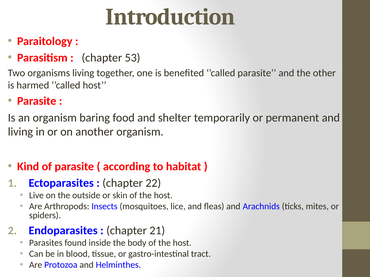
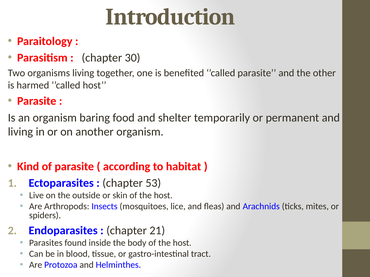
53: 53 -> 30
22: 22 -> 53
